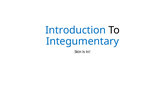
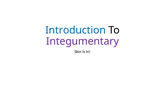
Integumentary colour: blue -> purple
